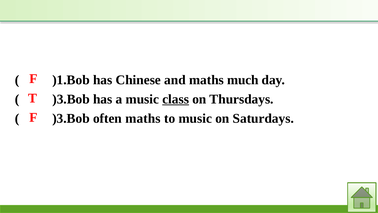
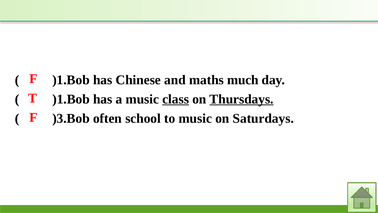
)3.Bob at (71, 99): )3.Bob -> )1.Bob
Thursdays underline: none -> present
often maths: maths -> school
